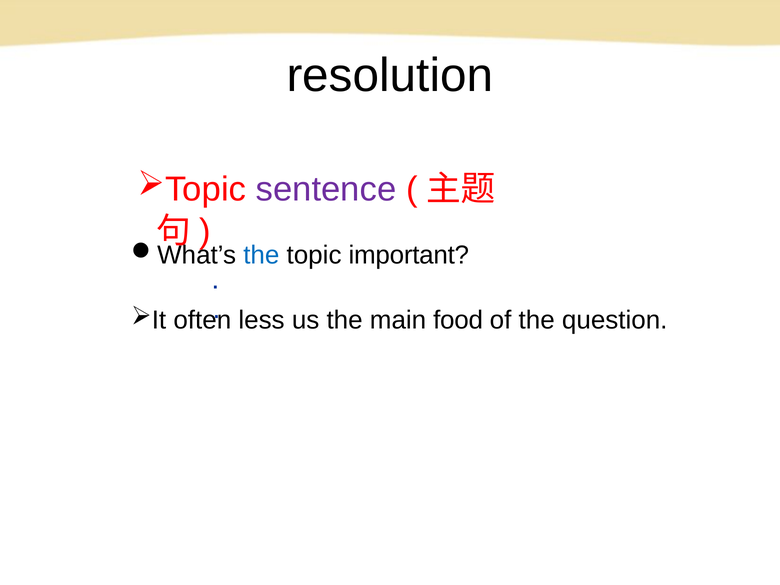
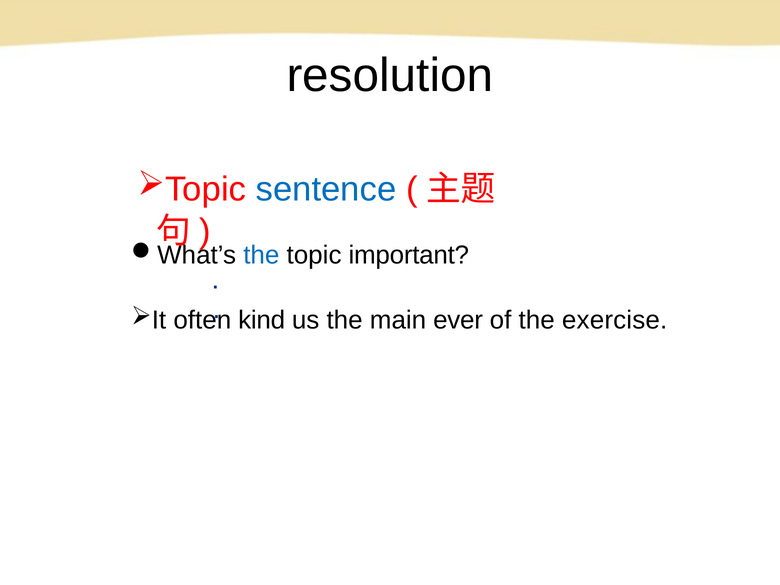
sentence colour: purple -> blue
less: less -> kind
food: food -> ever
question: question -> exercise
